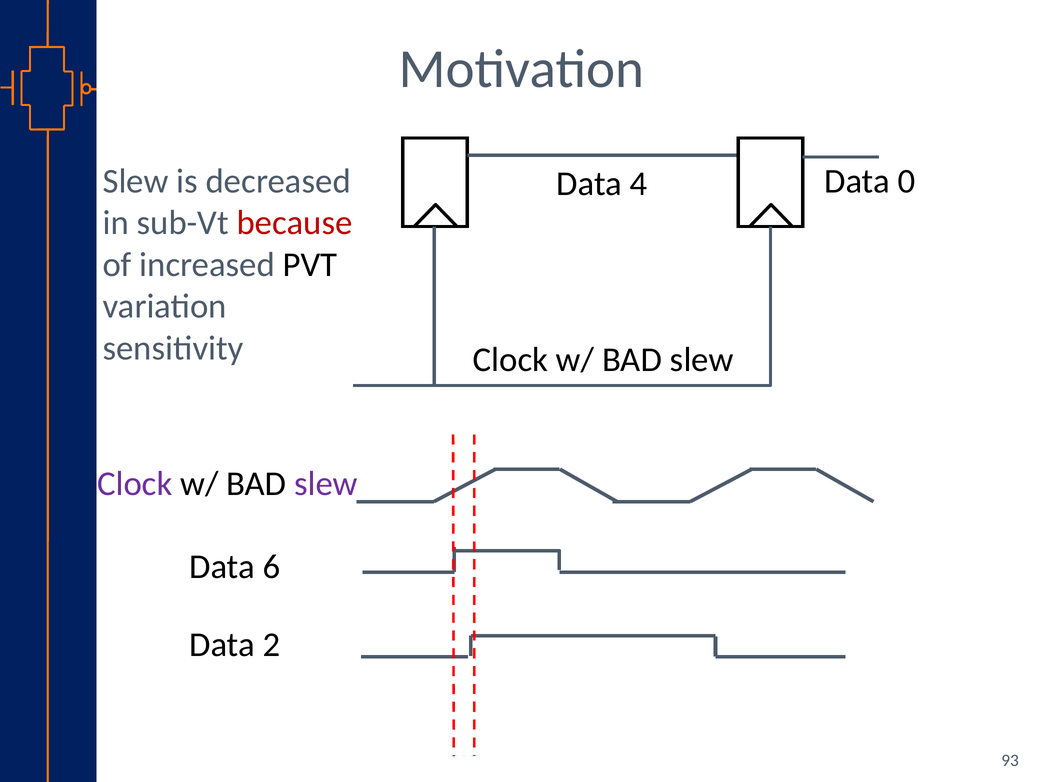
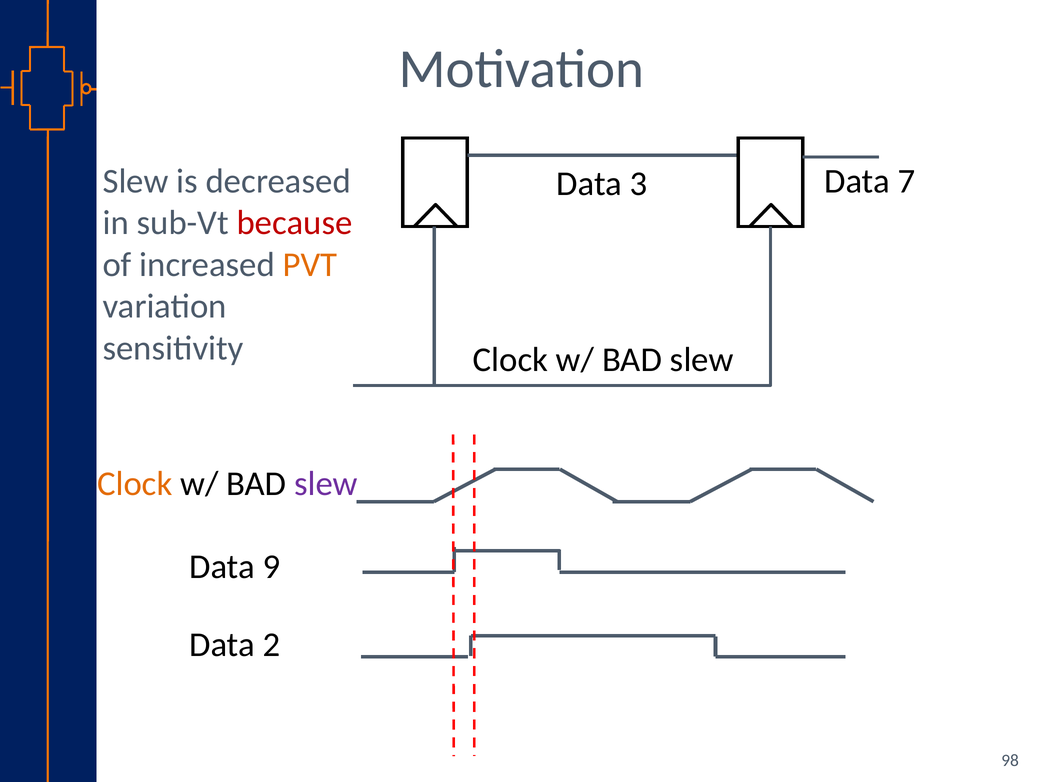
4: 4 -> 3
0: 0 -> 7
PVT colour: black -> orange
Clock at (135, 484) colour: purple -> orange
6: 6 -> 9
93: 93 -> 98
